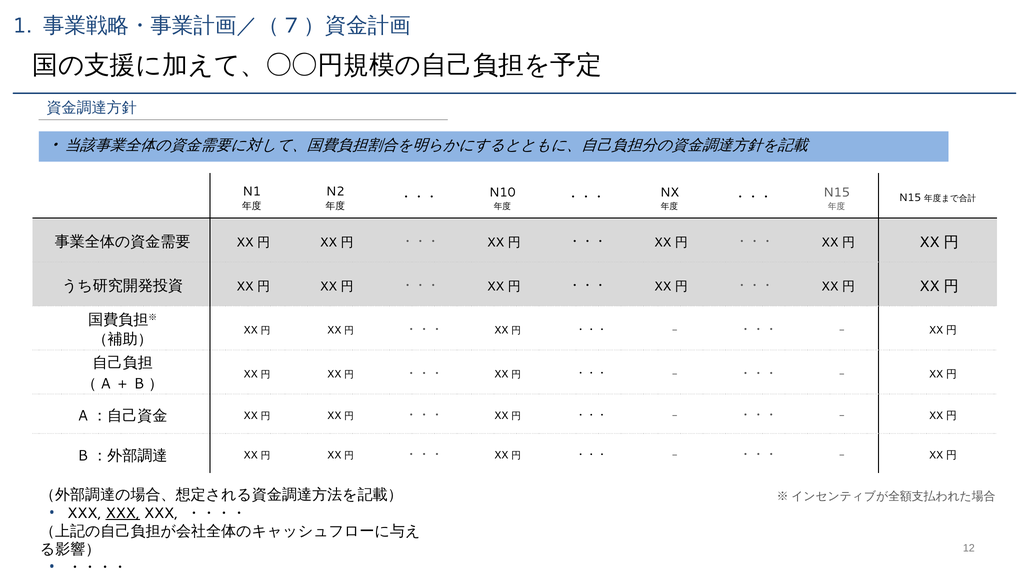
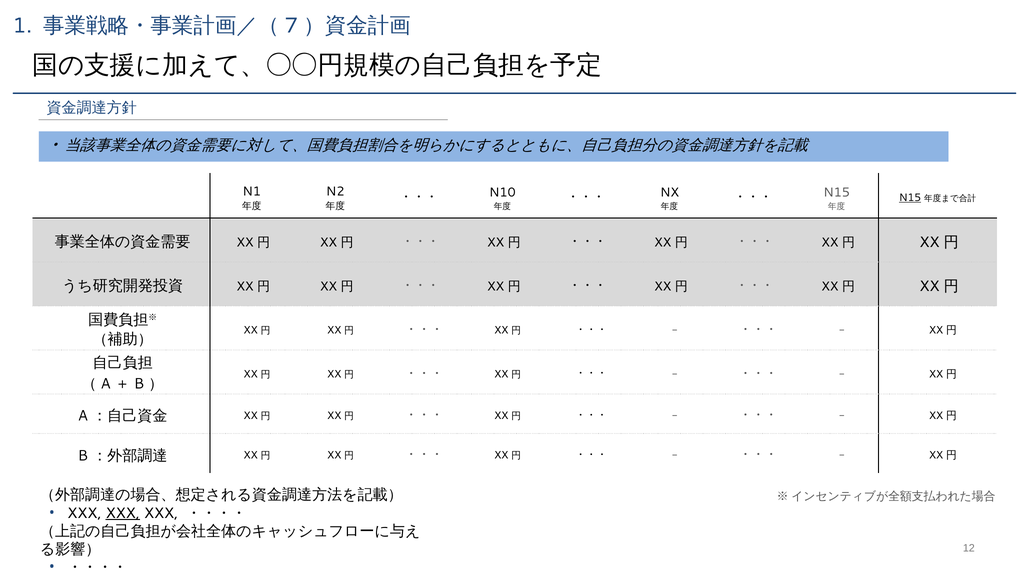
N15 at (910, 198) underline: none -> present
